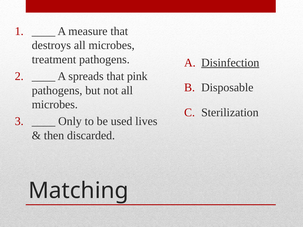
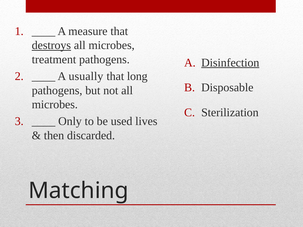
destroys underline: none -> present
spreads: spreads -> usually
pink: pink -> long
